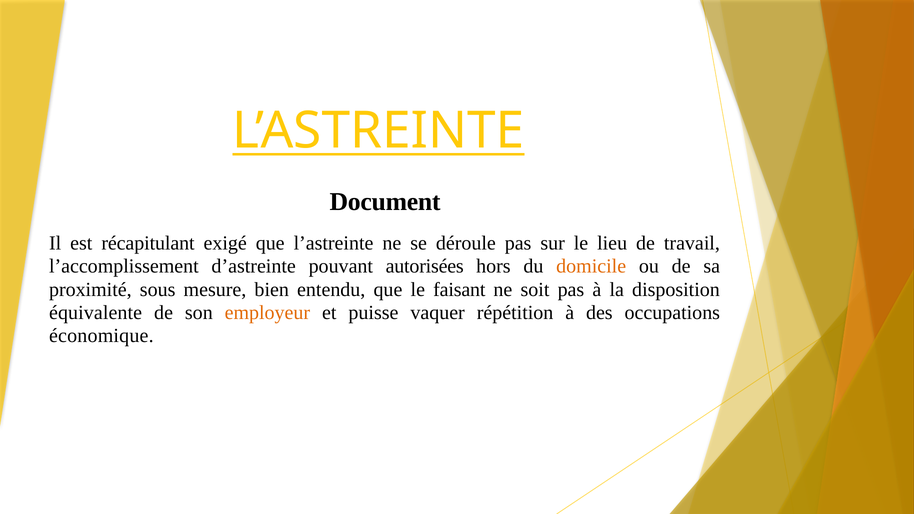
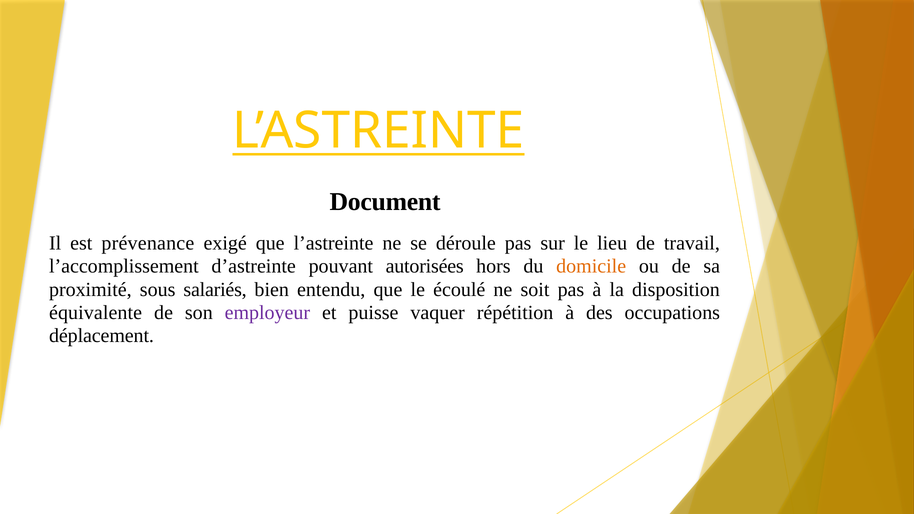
récapitulant: récapitulant -> prévenance
mesure: mesure -> salariés
faisant: faisant -> écoulé
employeur colour: orange -> purple
économique: économique -> déplacement
